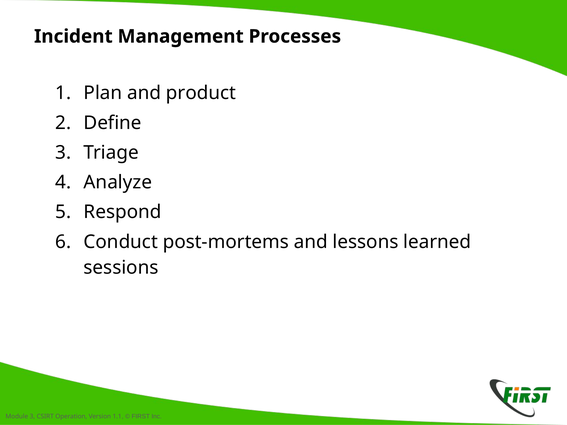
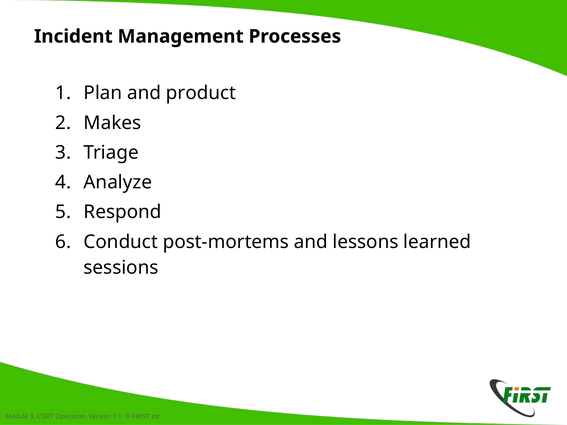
Define: Define -> Makes
